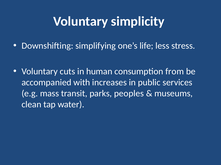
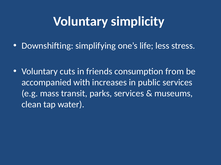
human: human -> friends
parks peoples: peoples -> services
